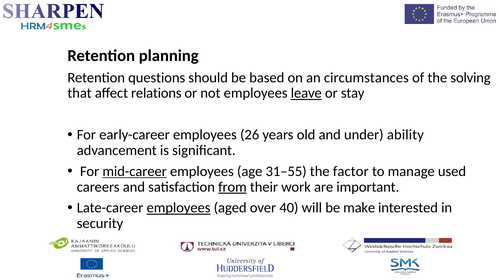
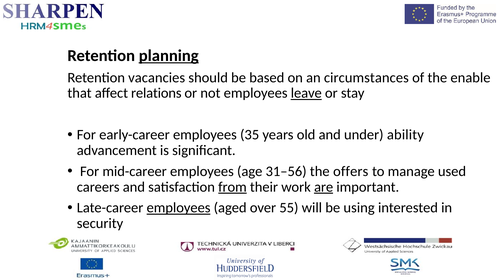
planning underline: none -> present
questions: questions -> vacancies
solving: solving -> enable
26: 26 -> 35
mid-career underline: present -> none
31–55: 31–55 -> 31–56
factor: factor -> offers
are underline: none -> present
40: 40 -> 55
make: make -> using
